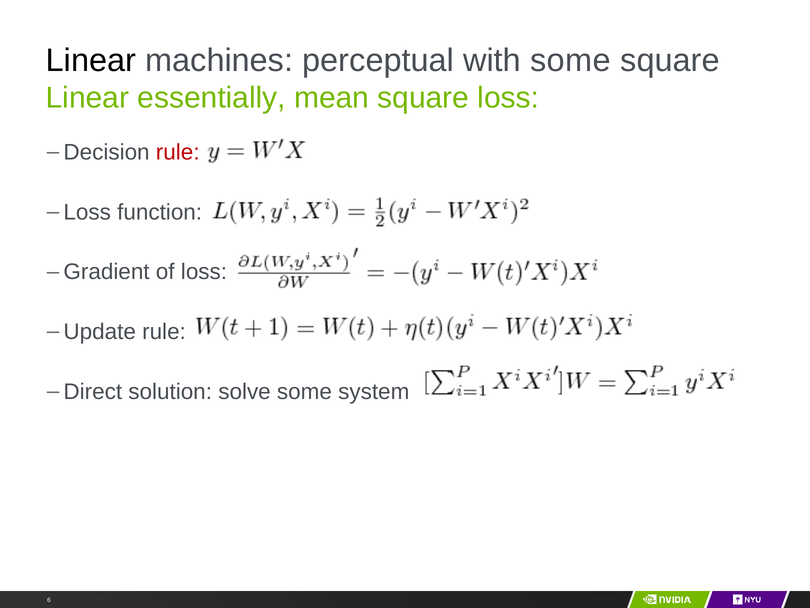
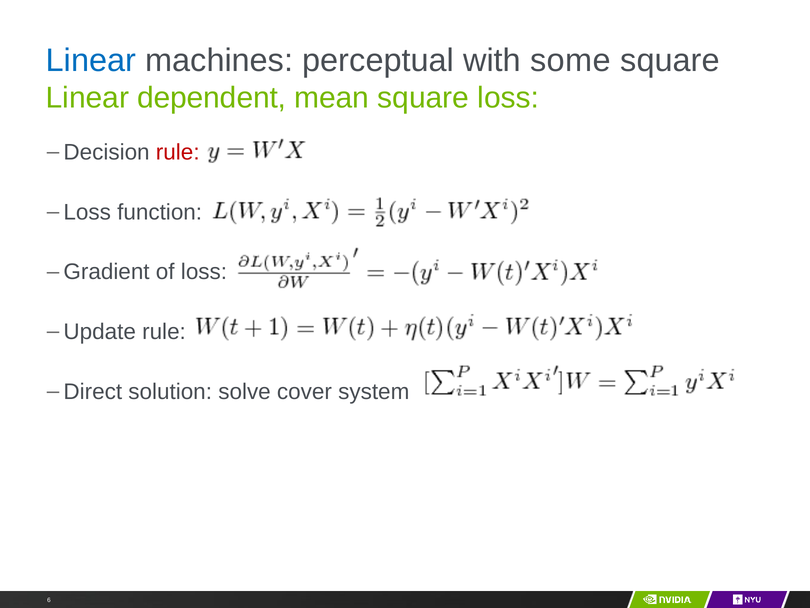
Linear at (91, 61) colour: black -> blue
essentially: essentially -> dependent
solve some: some -> cover
